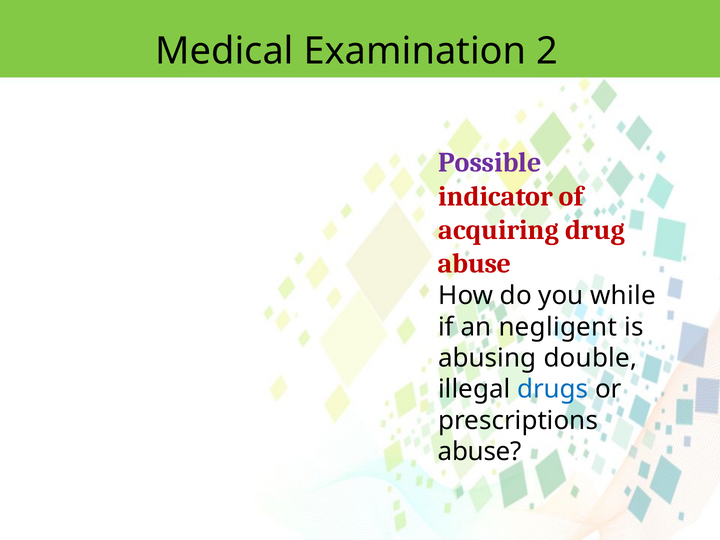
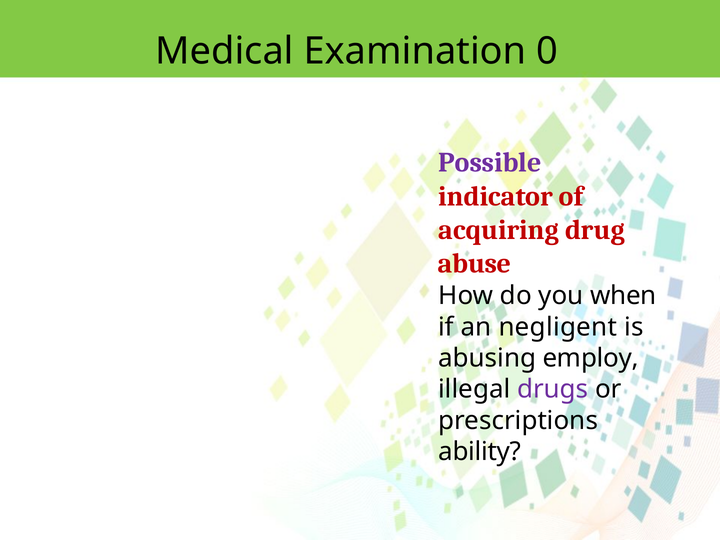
2: 2 -> 0
while: while -> when
double: double -> employ
drugs colour: blue -> purple
abuse at (480, 452): abuse -> ability
